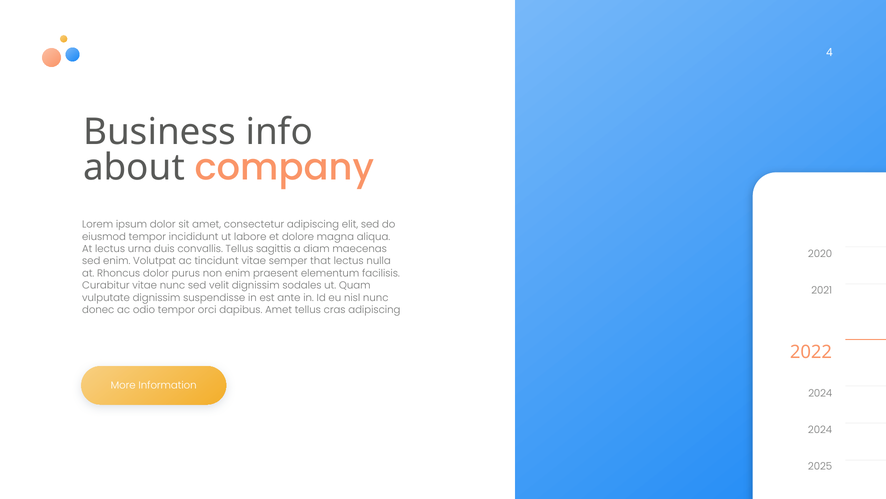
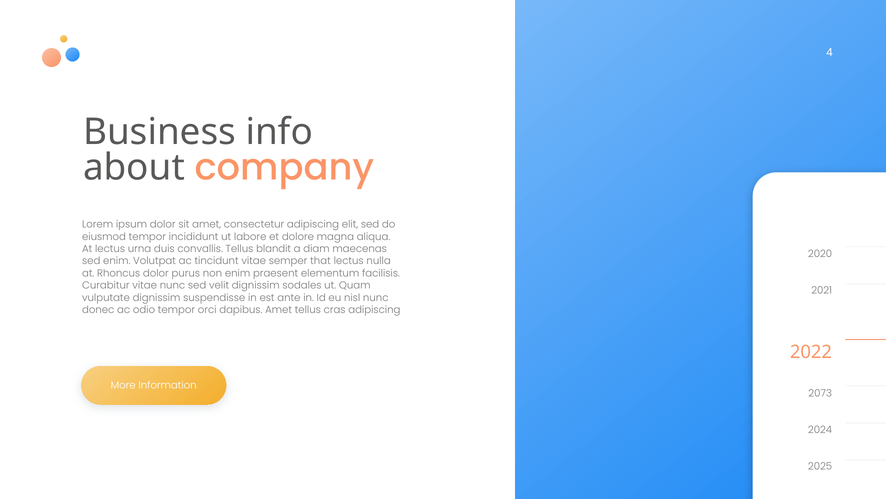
sagittis: sagittis -> blandit
2024 at (820, 393): 2024 -> 2073
